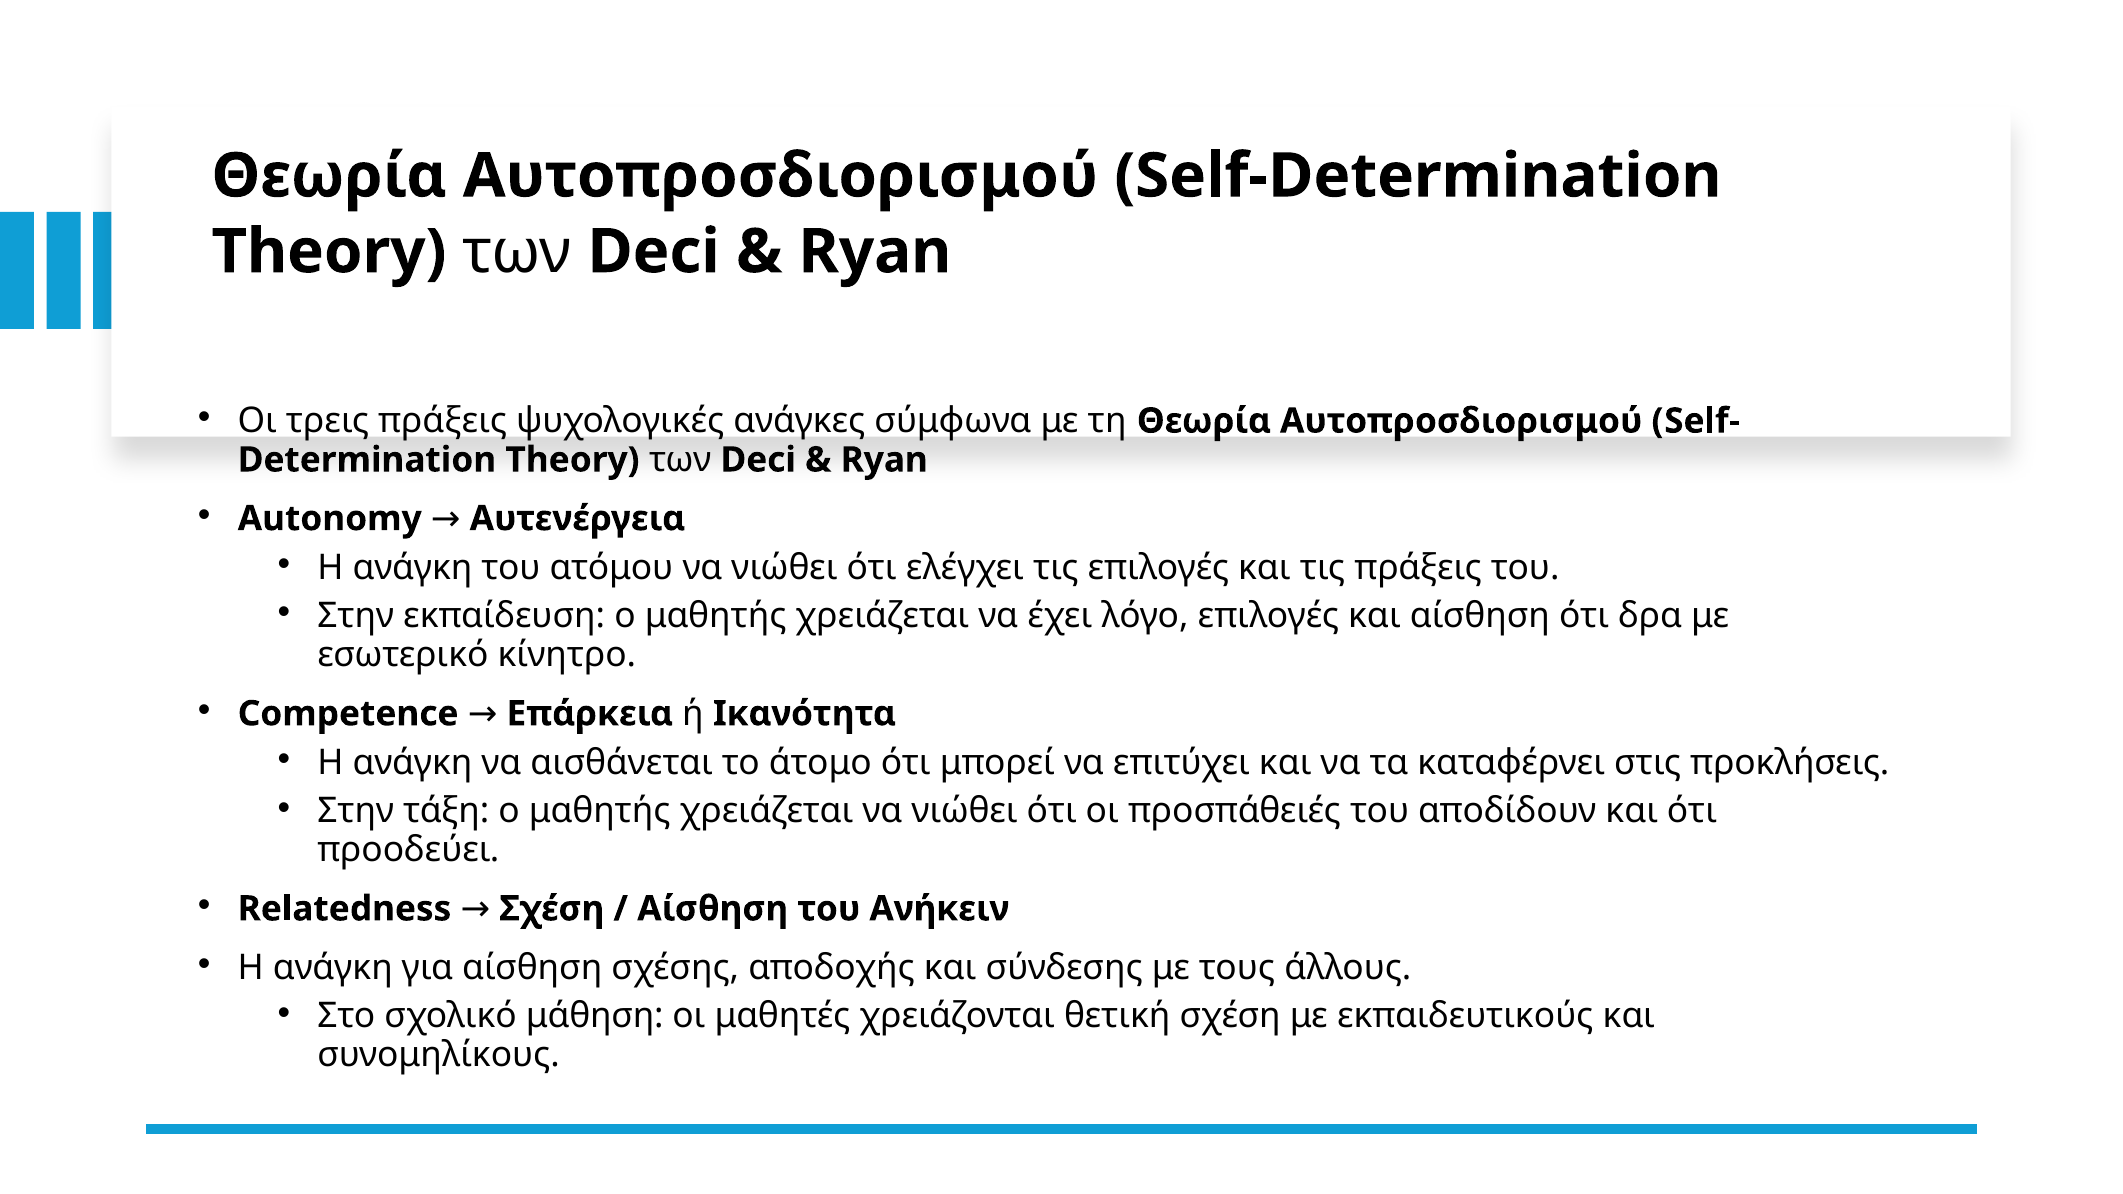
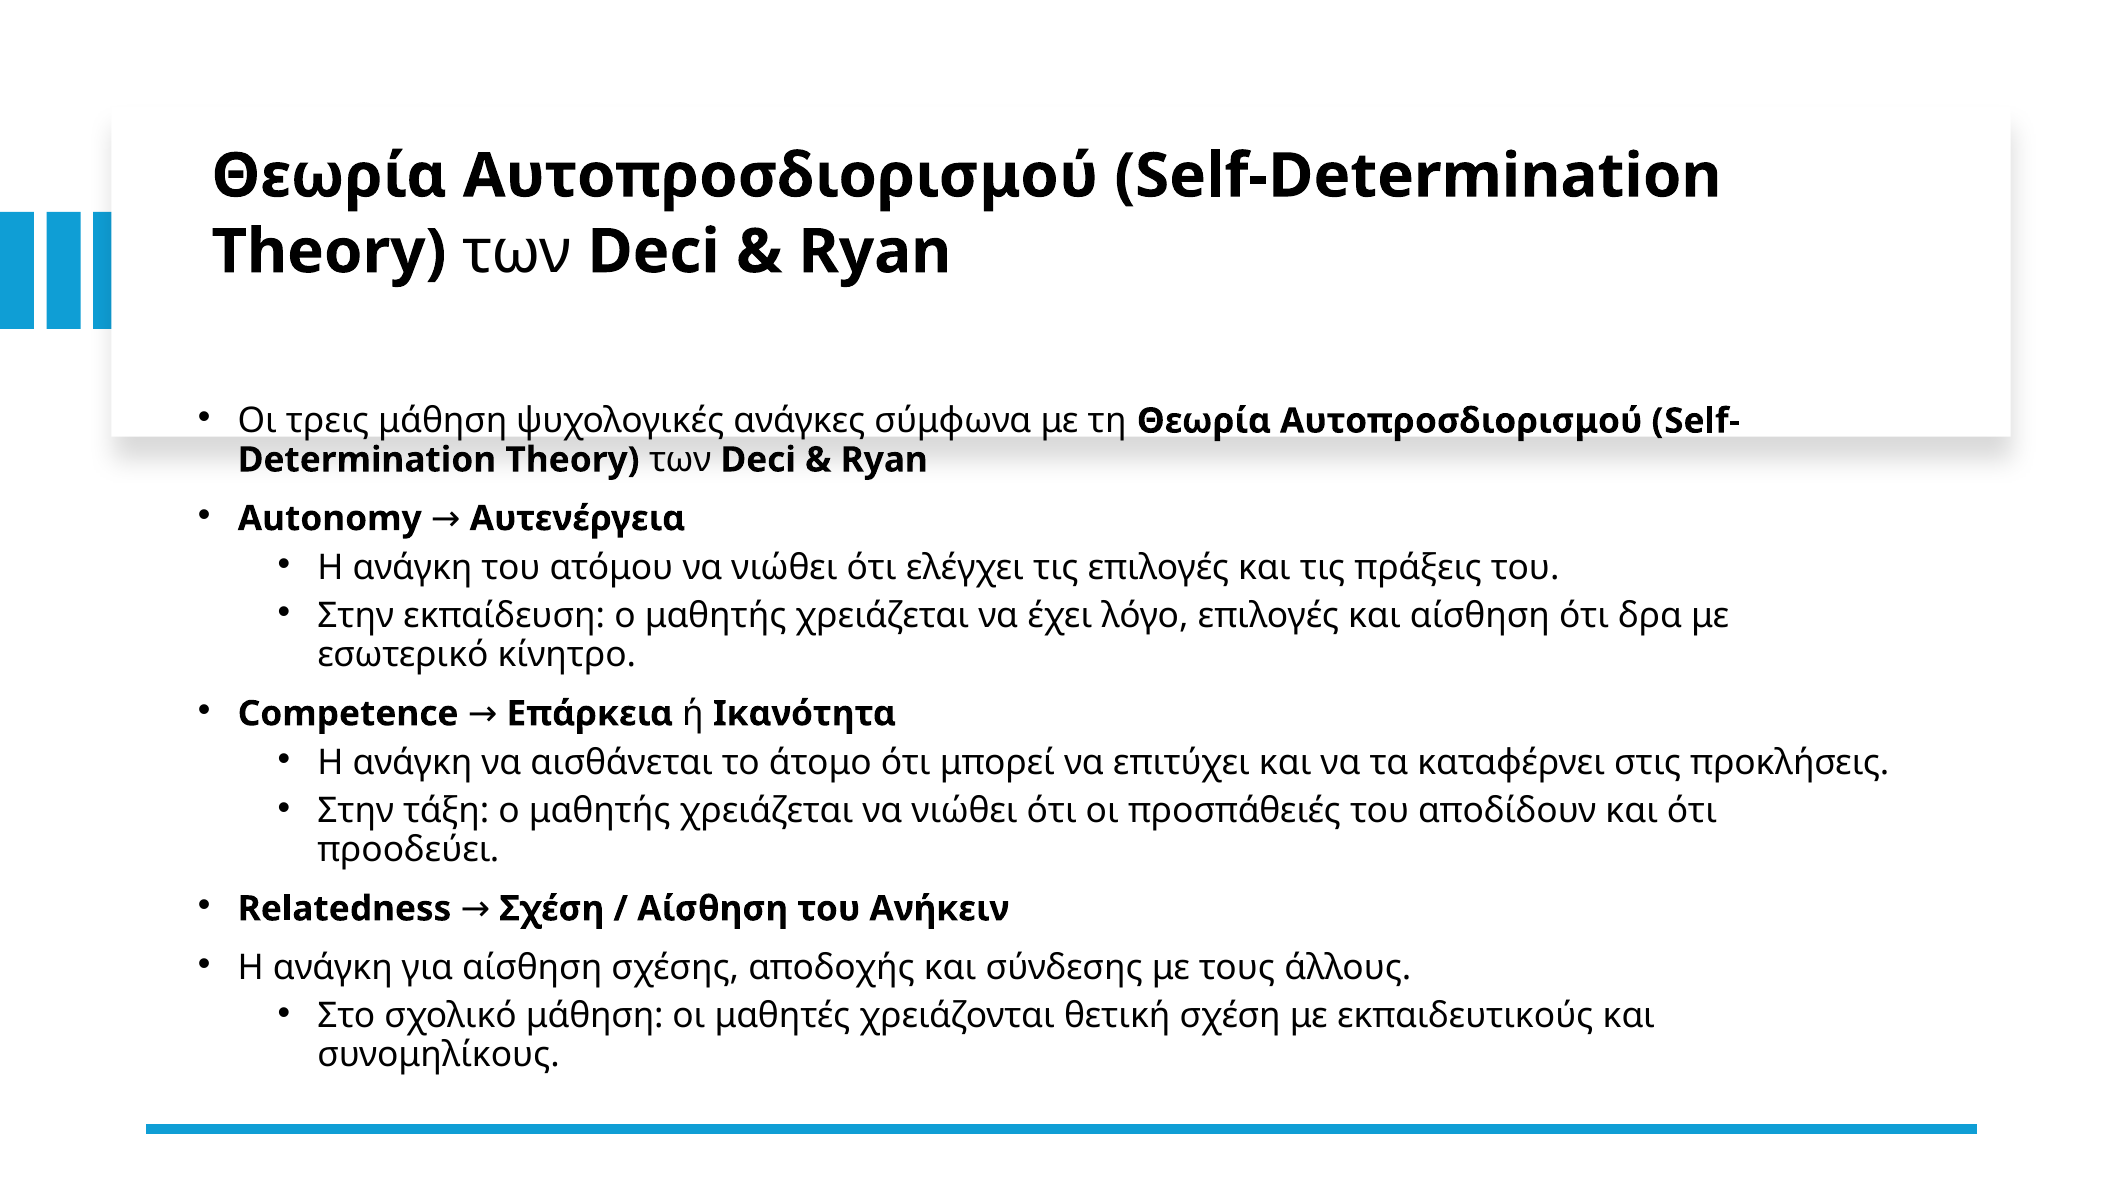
τρεις πράξεις: πράξεις -> μάθηση
